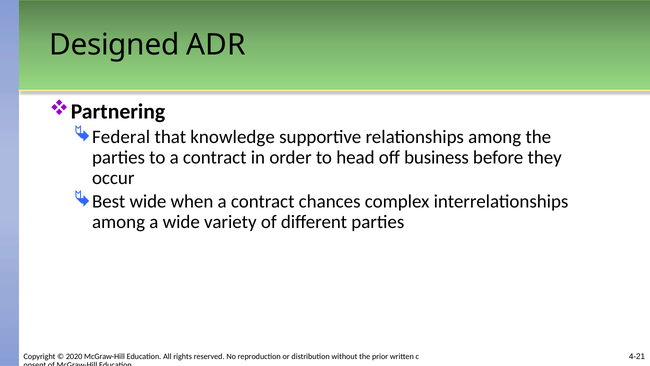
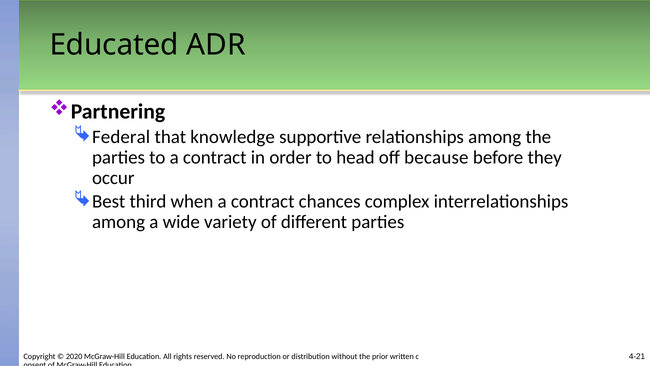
Designed: Designed -> Educated
business: business -> because
Best wide: wide -> third
